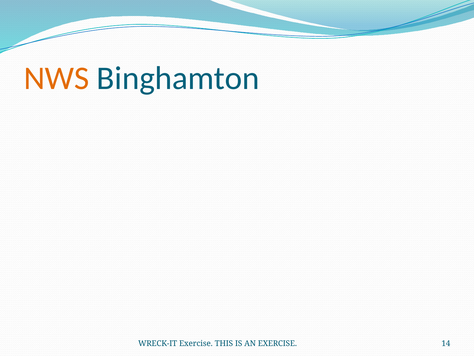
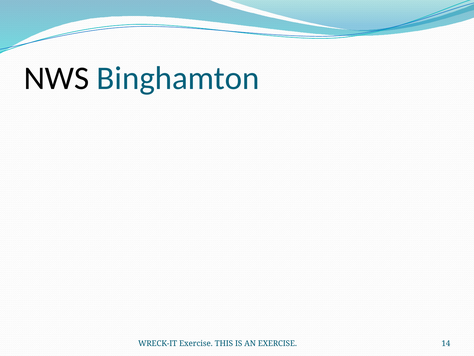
NWS colour: orange -> black
